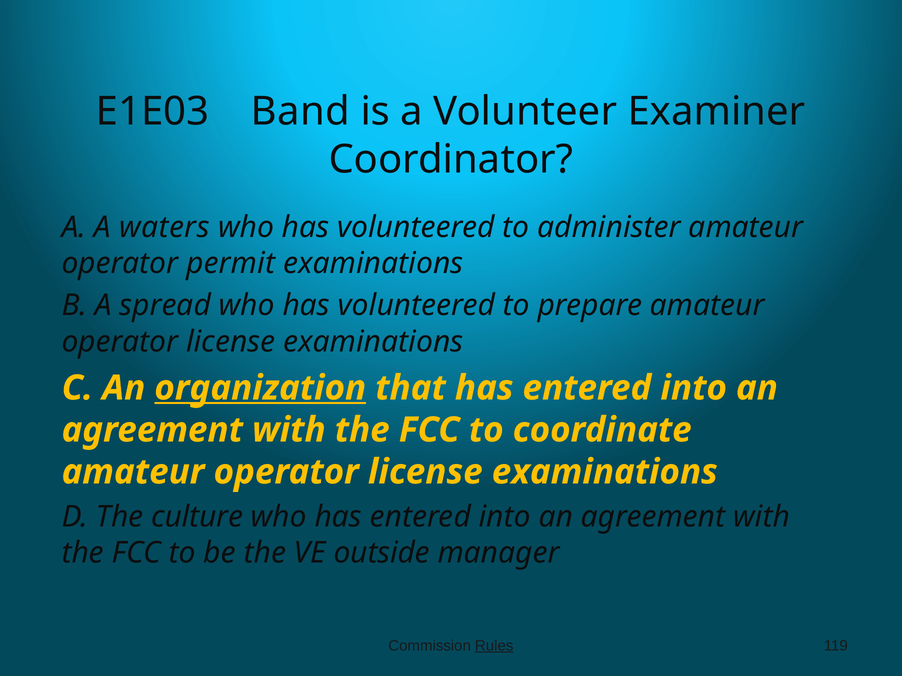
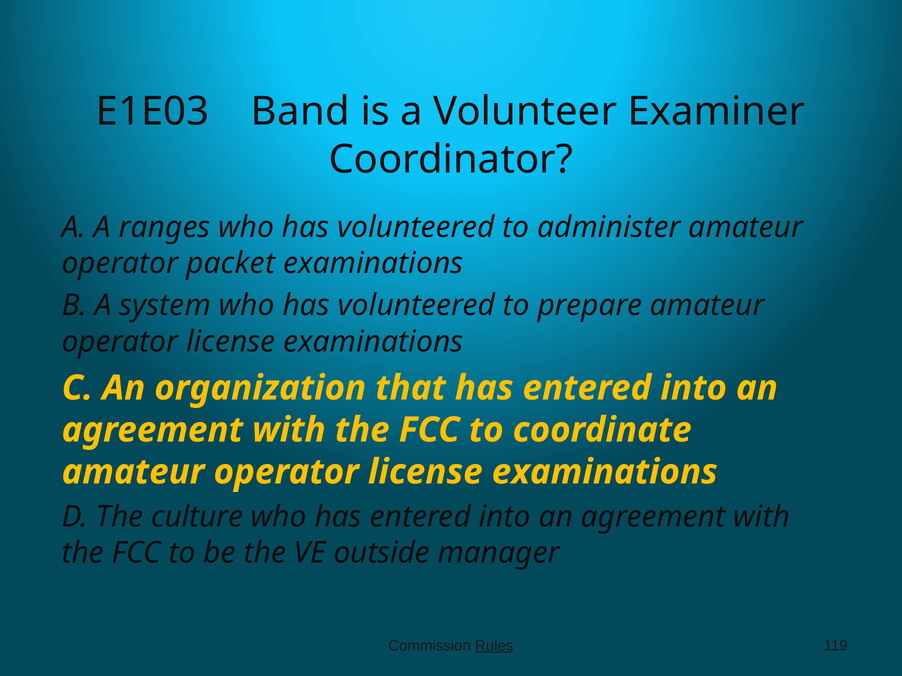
waters: waters -> ranges
permit: permit -> packet
spread: spread -> system
organization underline: present -> none
